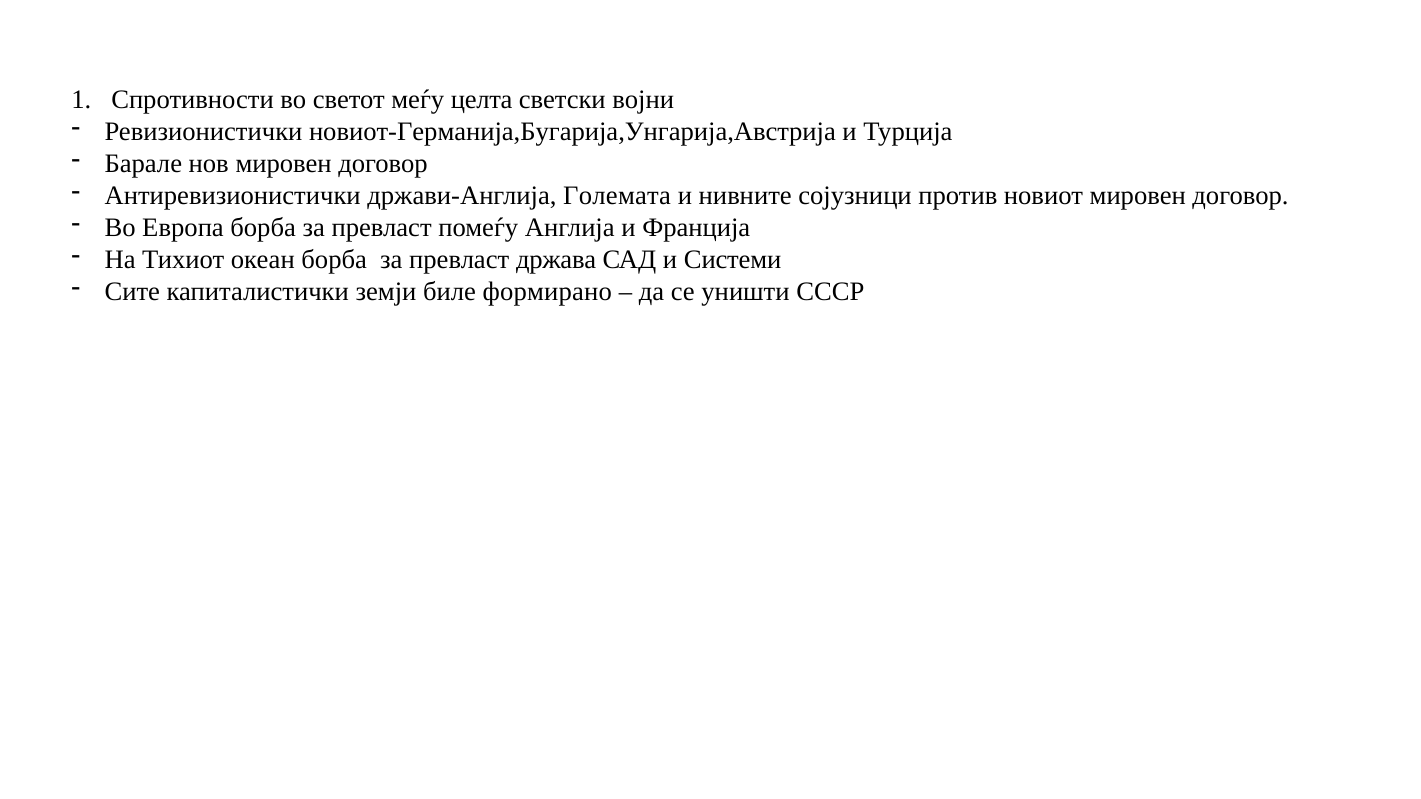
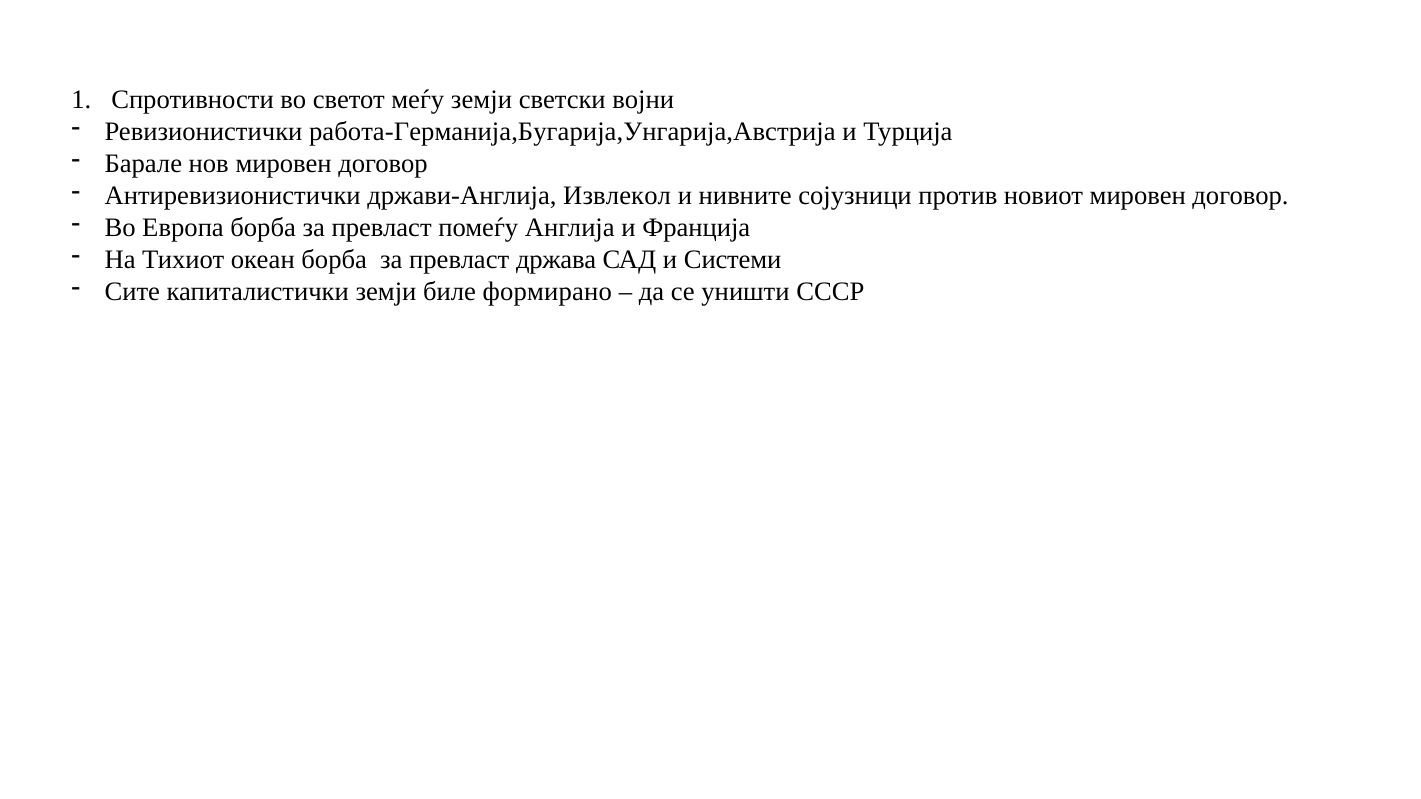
меѓу целта: целта -> земји
новиот-Германија,Бугарија,Унгарија,Австрија: новиот-Германија,Бугарија,Унгарија,Австрија -> работа-Германија,Бугарија,Унгарија,Австрија
Големата: Големата -> Извлекол
